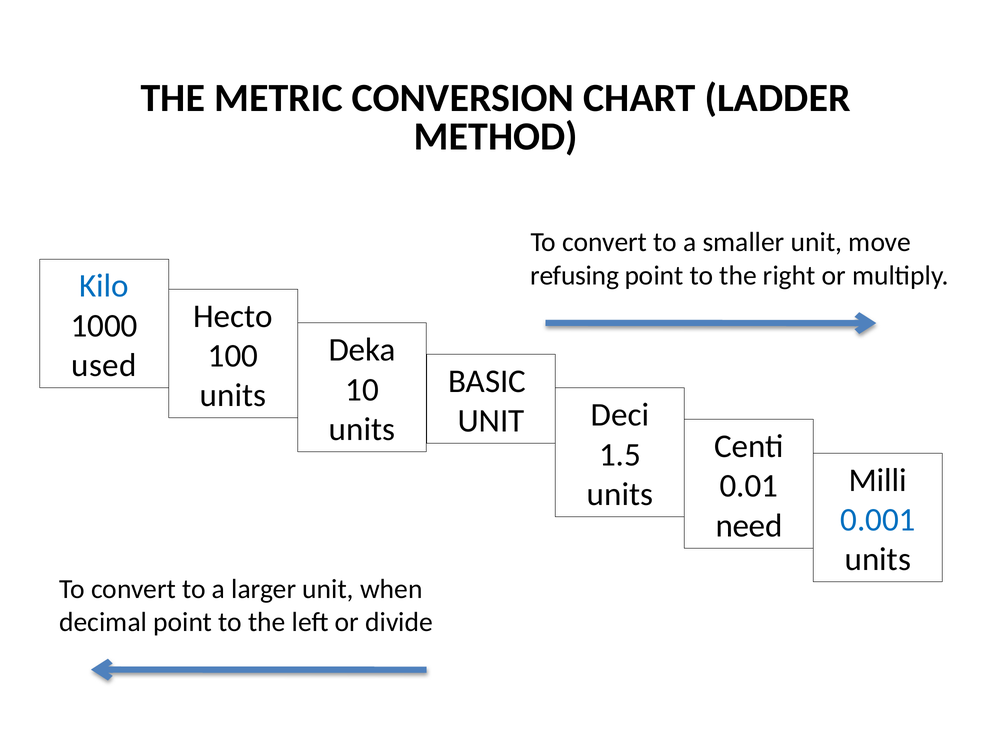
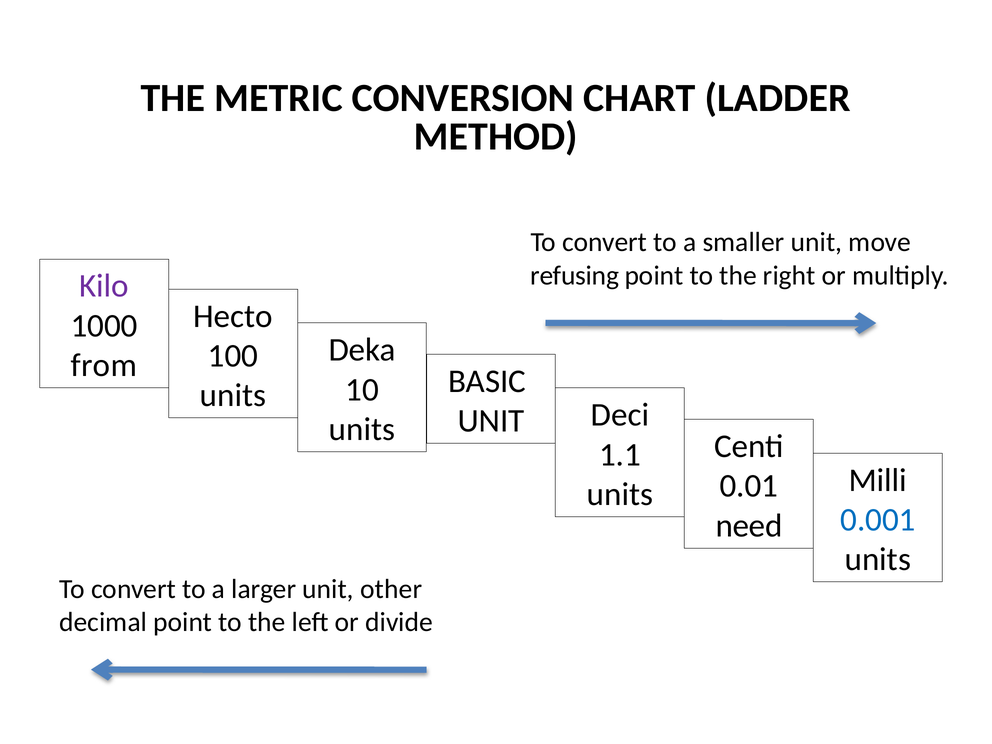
Kilo colour: blue -> purple
used: used -> from
1.5: 1.5 -> 1.1
when: when -> other
